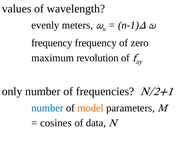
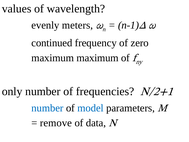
frequency at (52, 43): frequency -> continued
maximum revolution: revolution -> maximum
model colour: orange -> blue
cosines: cosines -> remove
